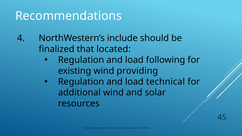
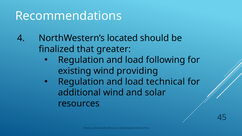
include: include -> located
located: located -> greater
